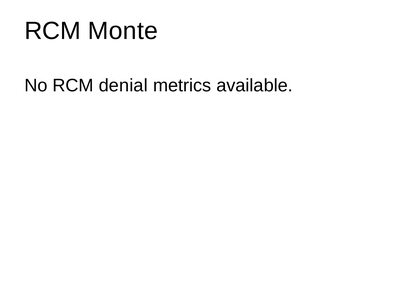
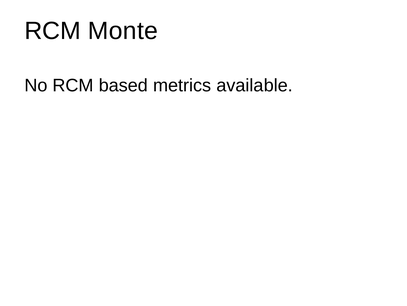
denial: denial -> based
